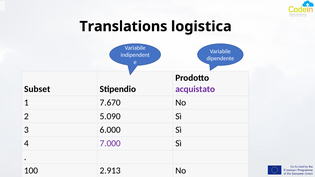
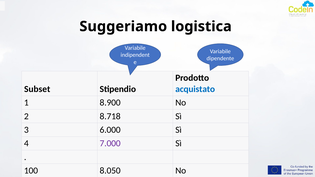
Translations: Translations -> Suggeriamo
acquistato colour: purple -> blue
7.670: 7.670 -> 8.900
5.090: 5.090 -> 8.718
2.913: 2.913 -> 8.050
